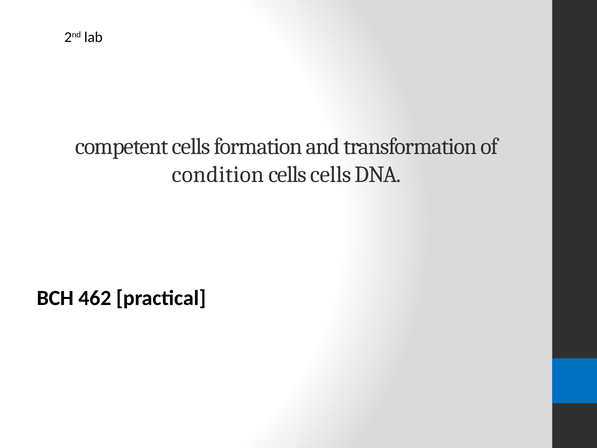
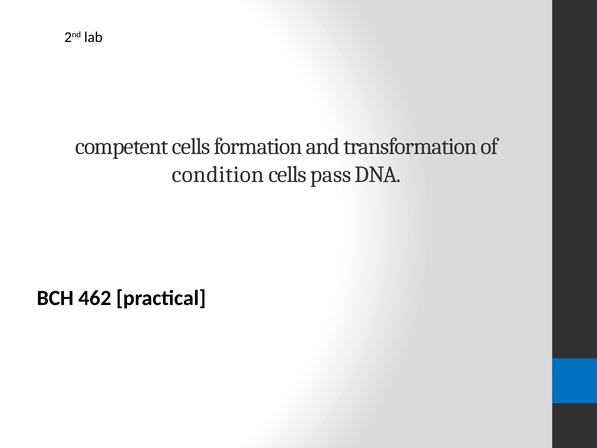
cells cells: cells -> pass
